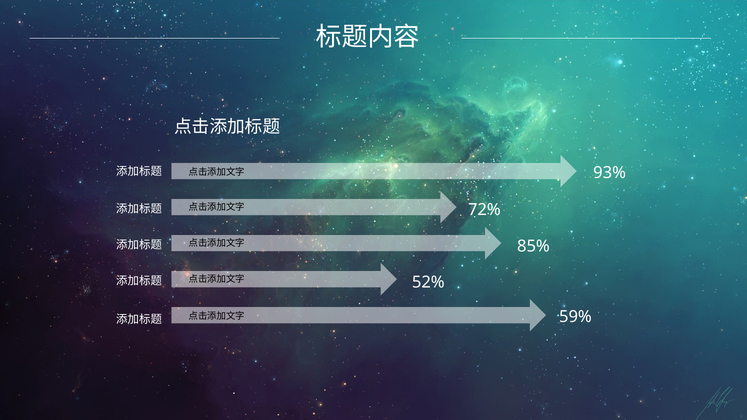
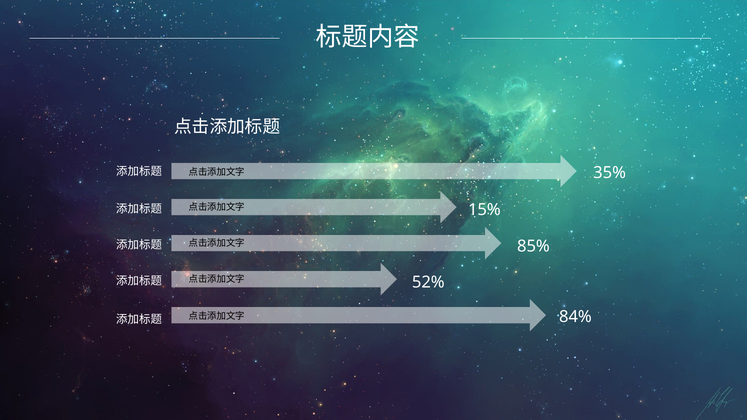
93%: 93% -> 35%
72%: 72% -> 15%
59%: 59% -> 84%
